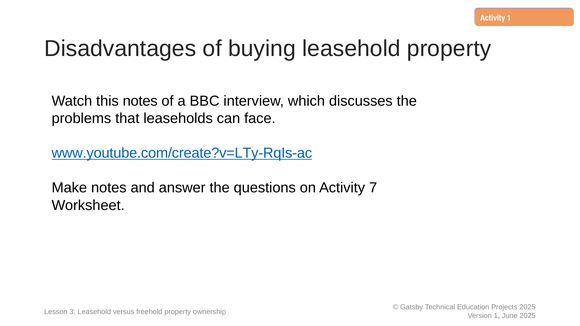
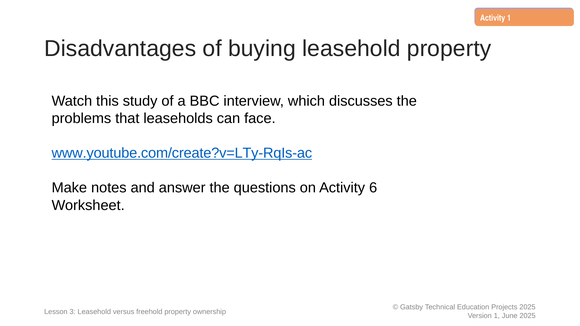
this notes: notes -> study
7: 7 -> 6
